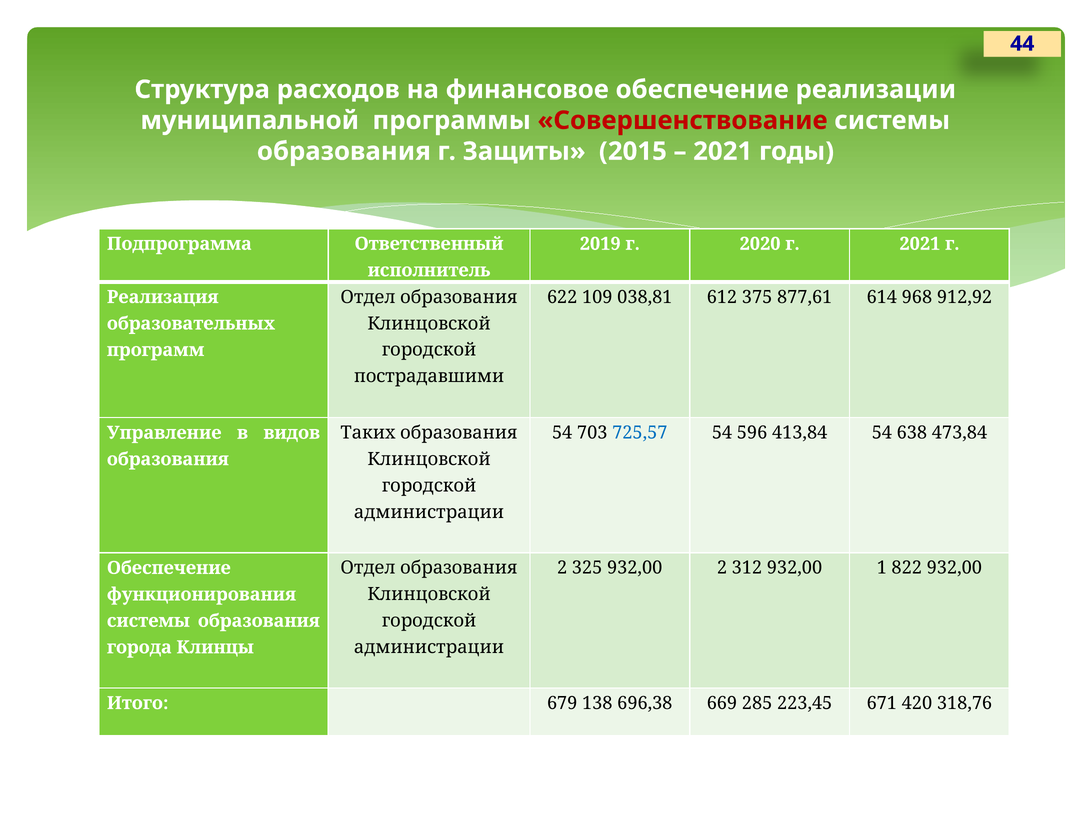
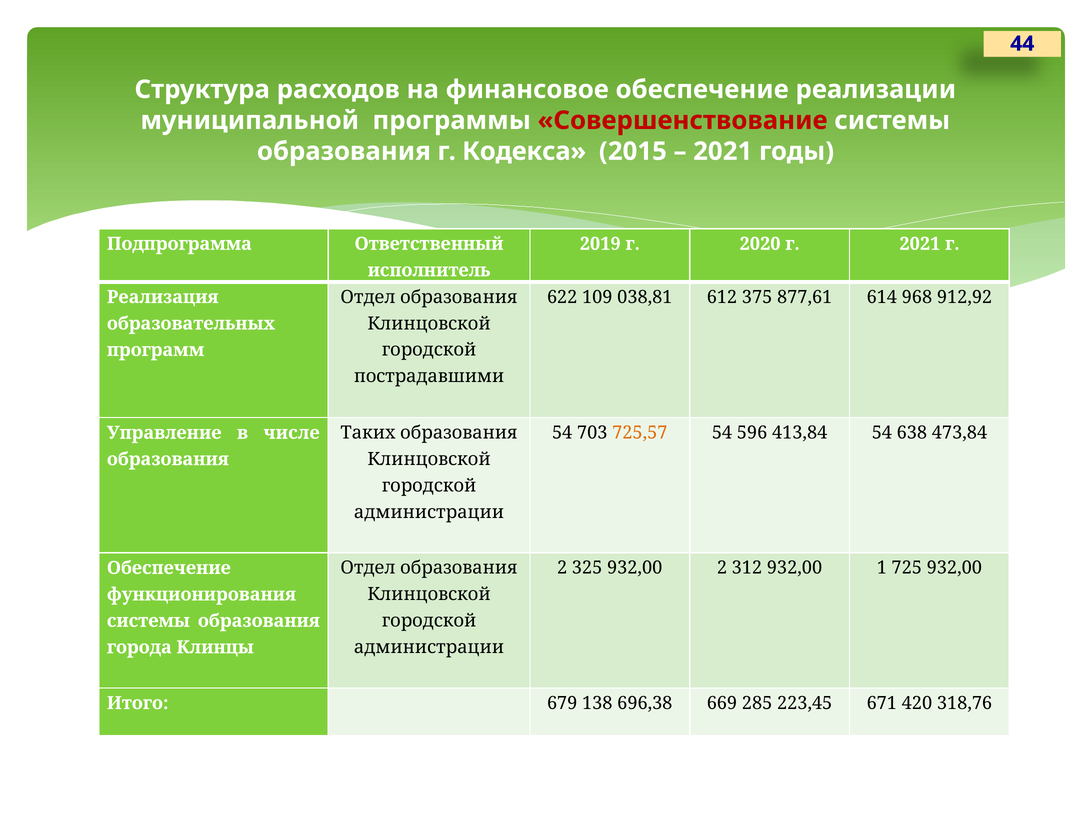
Защиты: Защиты -> Кодекса
видов: видов -> числе
725,57 colour: blue -> orange
822: 822 -> 725
